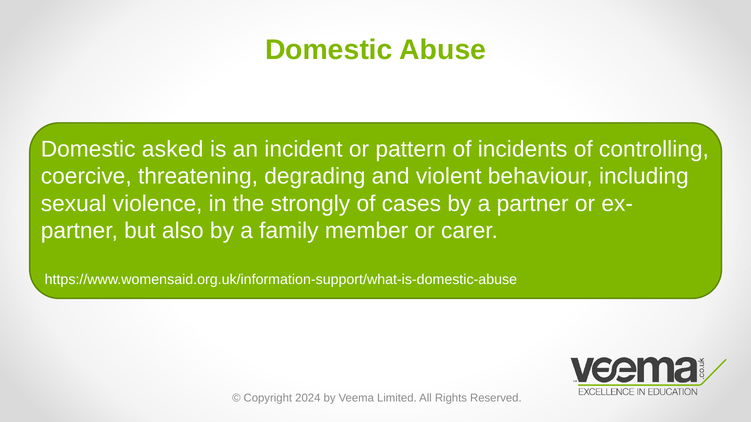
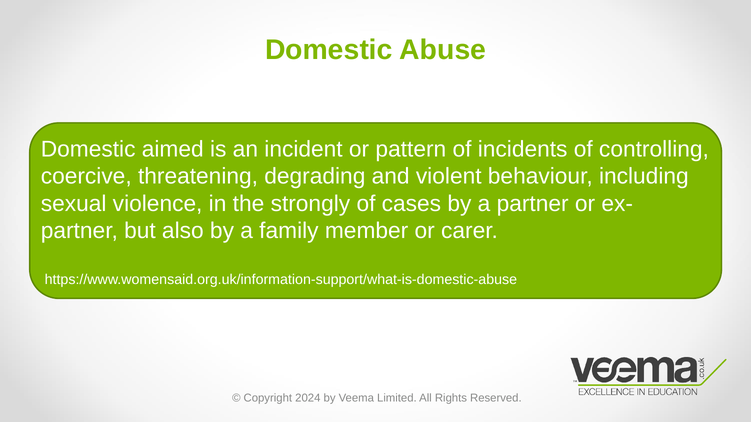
asked: asked -> aimed
